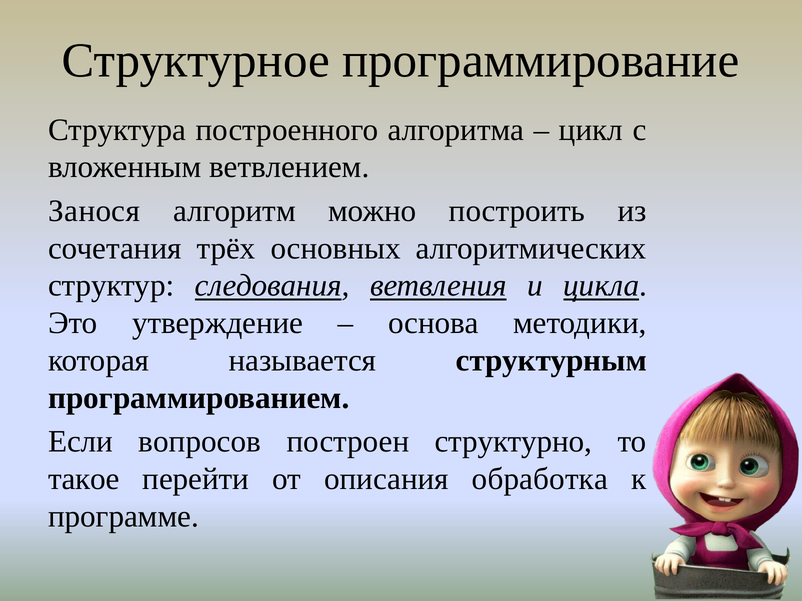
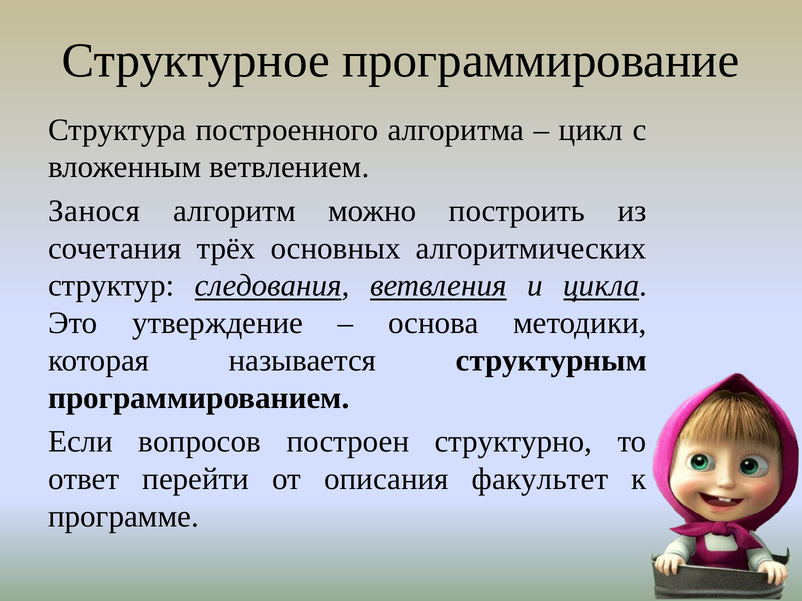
такое: такое -> ответ
обработка: обработка -> факультет
